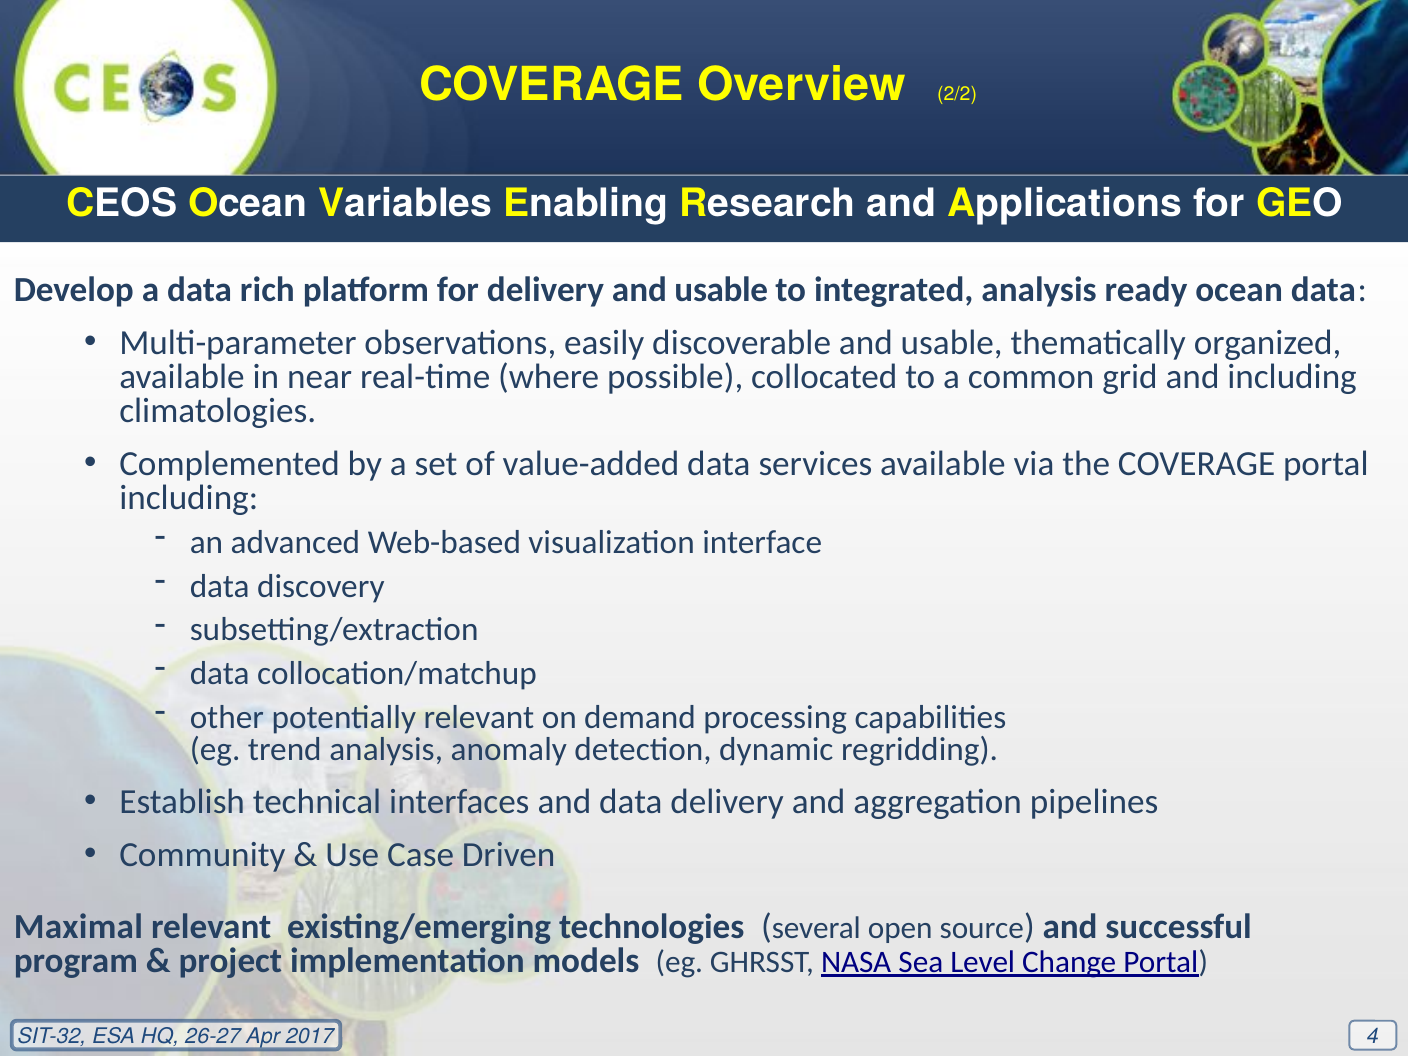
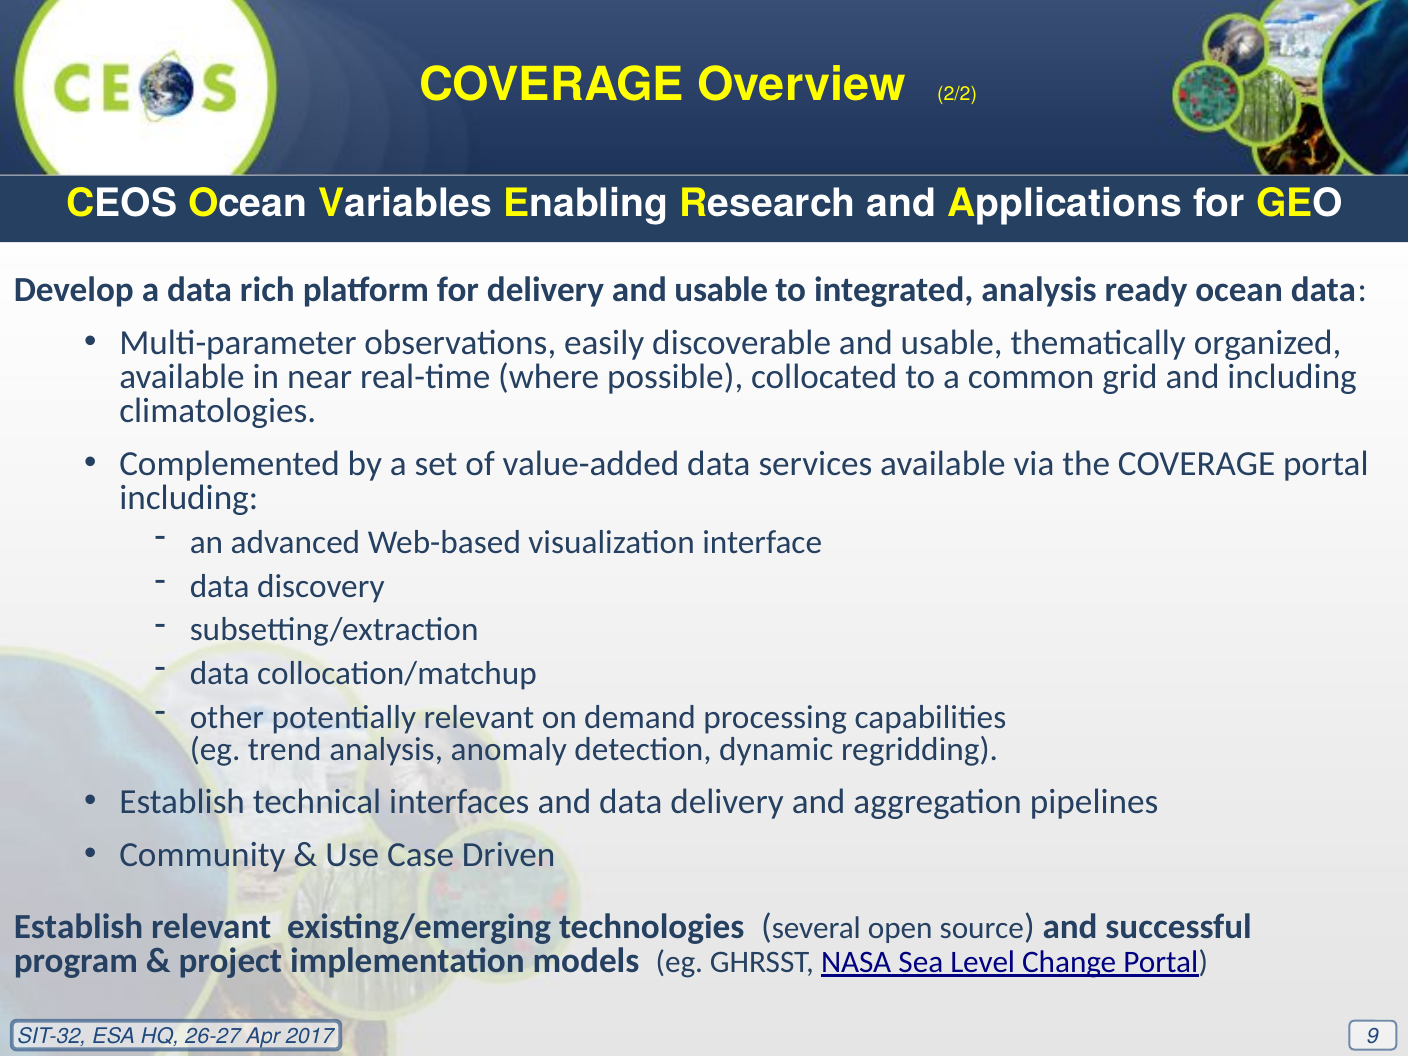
Maximal at (78, 927): Maximal -> Establish
4: 4 -> 9
